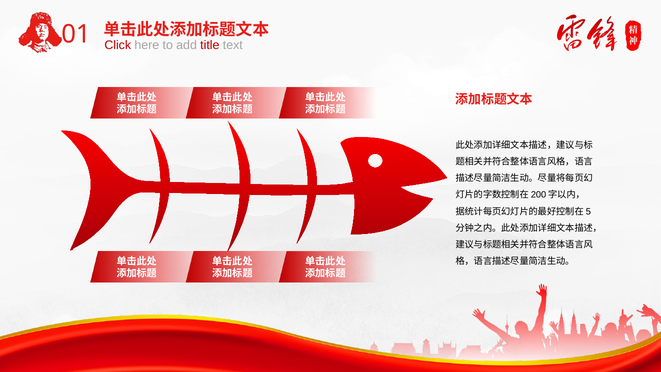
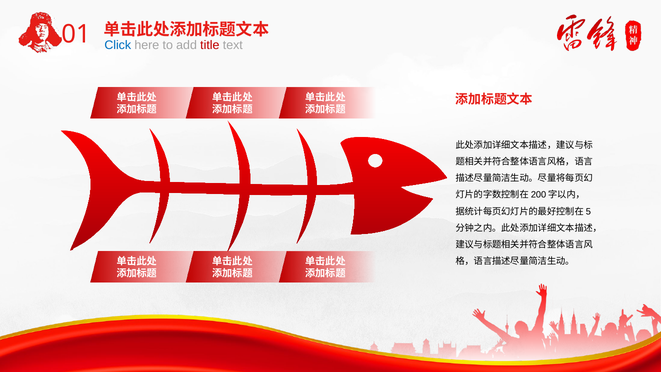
Click colour: red -> blue
